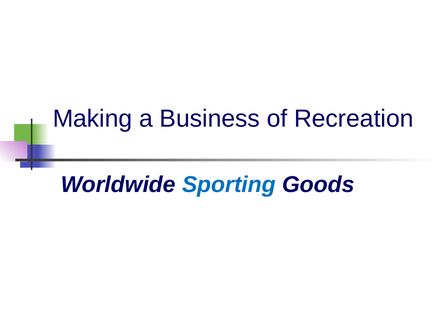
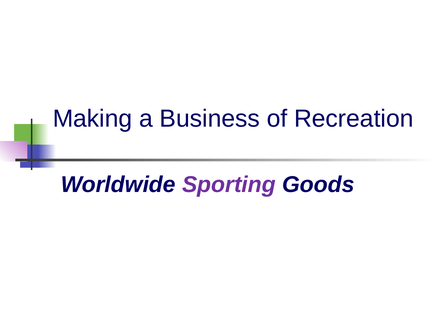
Sporting colour: blue -> purple
